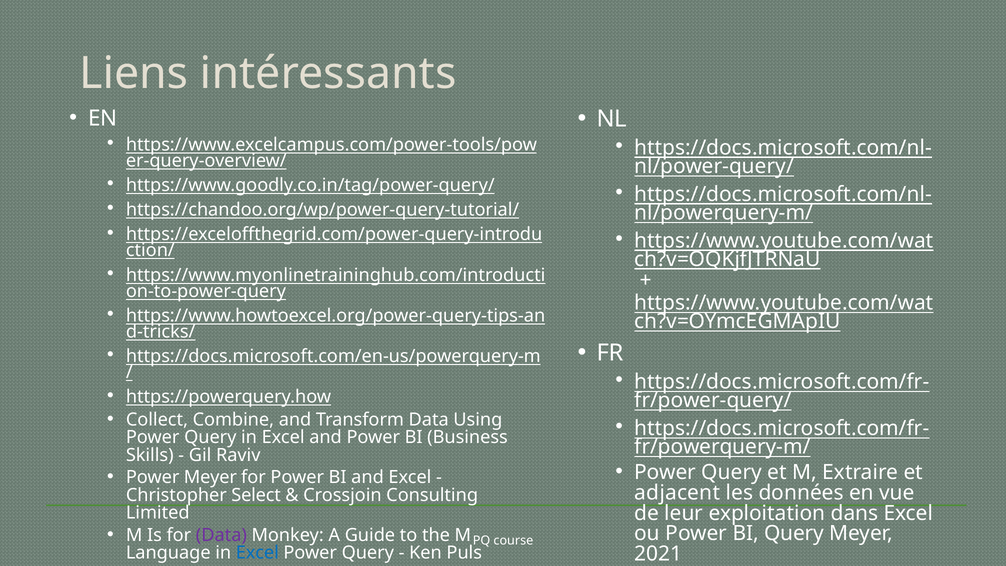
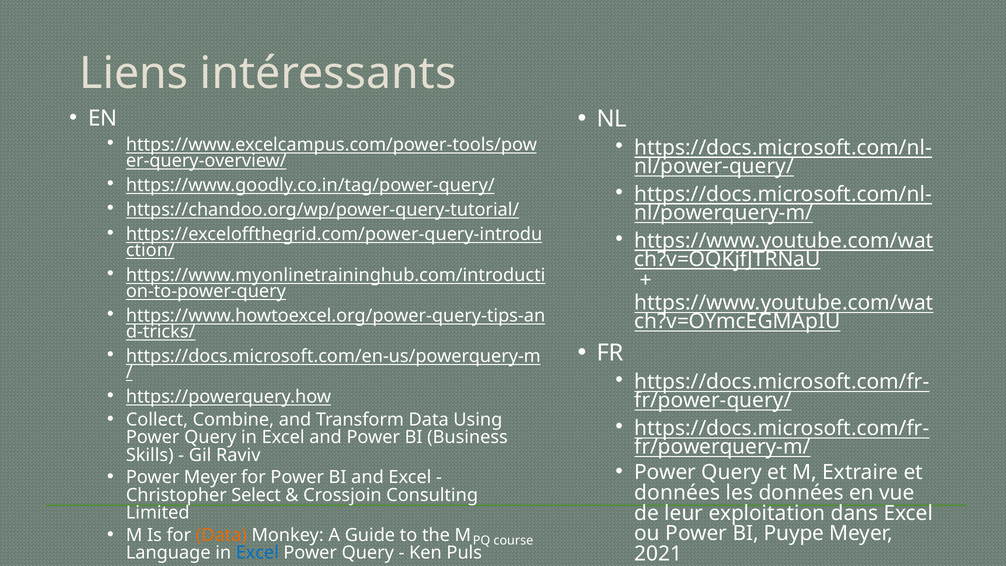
adjacent at (677, 493): adjacent -> données
Data at (221, 535) colour: purple -> orange
BI Query: Query -> Puype
